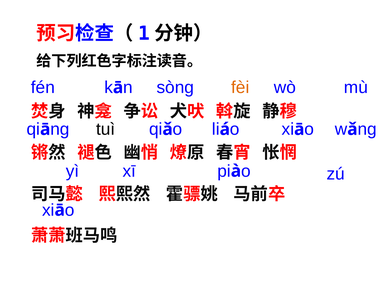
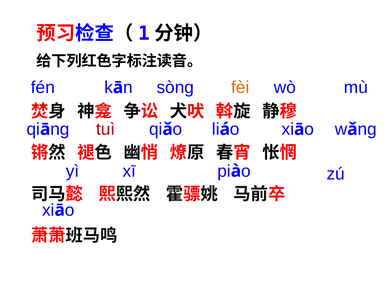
tuì colour: black -> red
